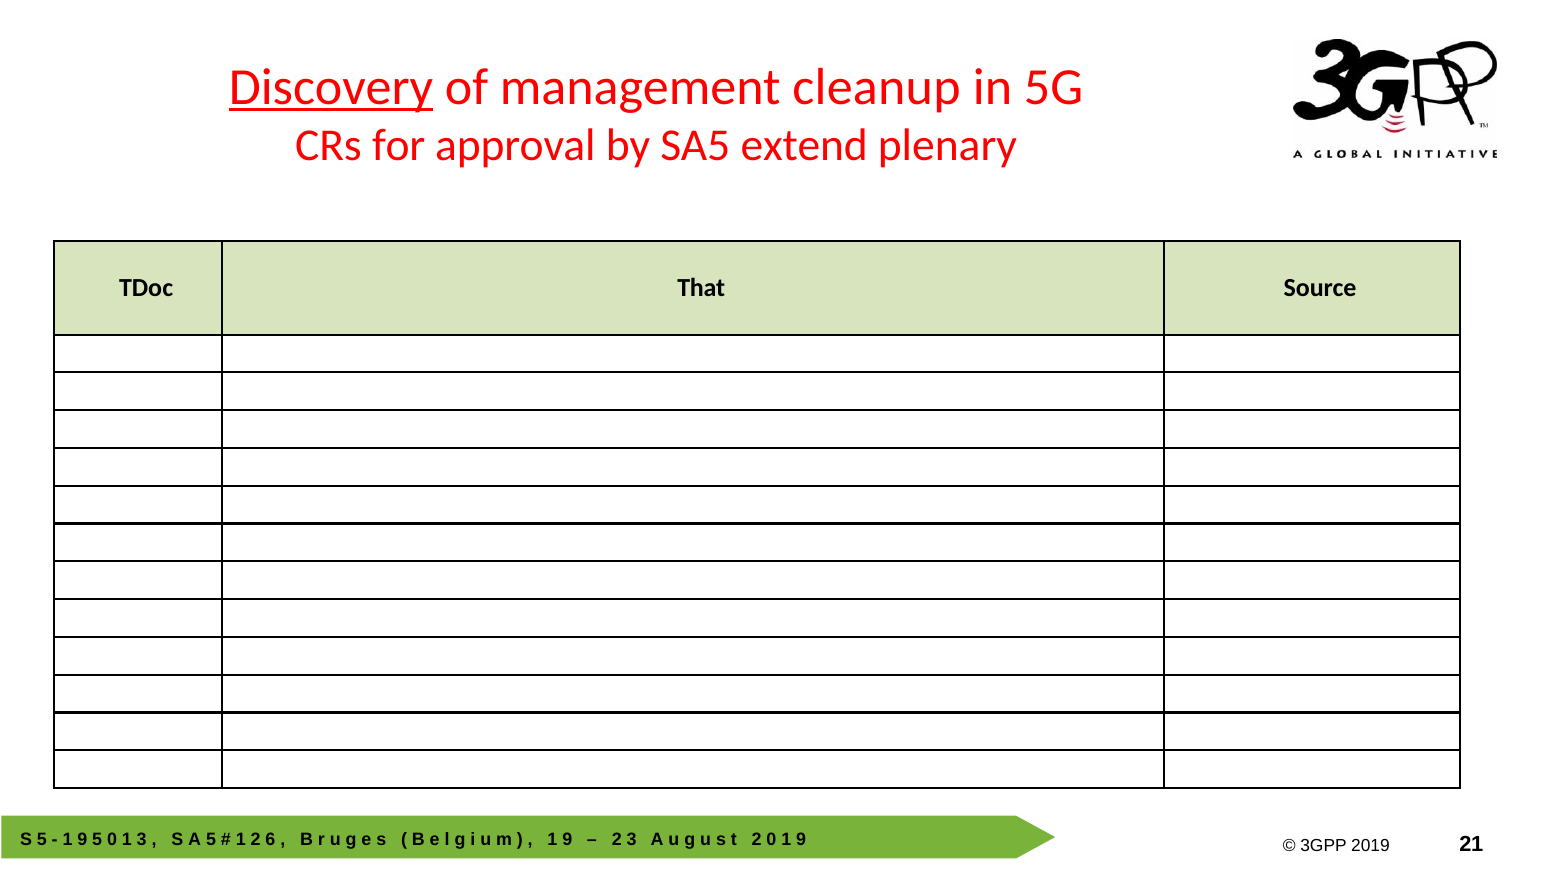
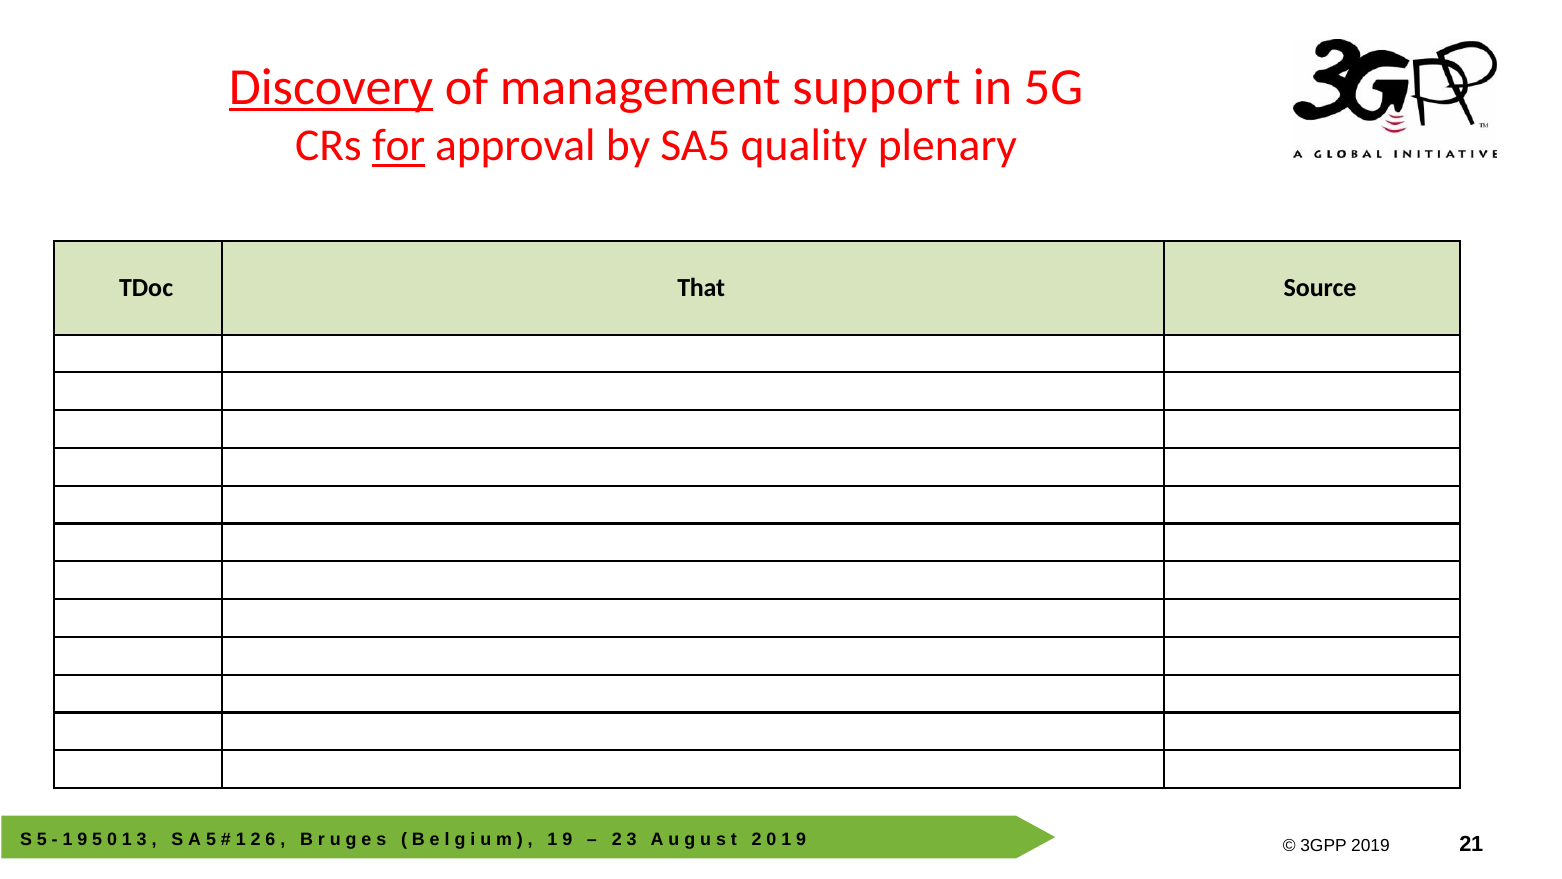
cleanup: cleanup -> support
for underline: none -> present
extend: extend -> quality
